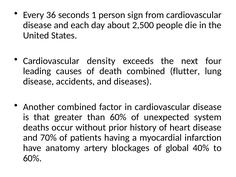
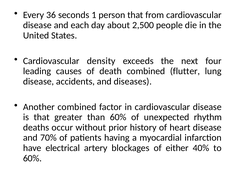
person sign: sign -> that
system: system -> rhythm
anatomy: anatomy -> electrical
global: global -> either
